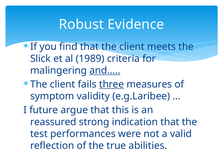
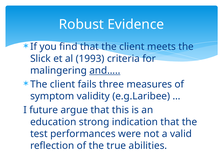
1989: 1989 -> 1993
three underline: present -> none
reassured: reassured -> education
